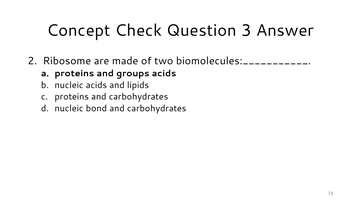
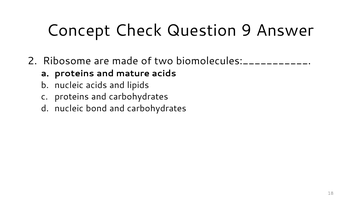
3: 3 -> 9
groups: groups -> mature
